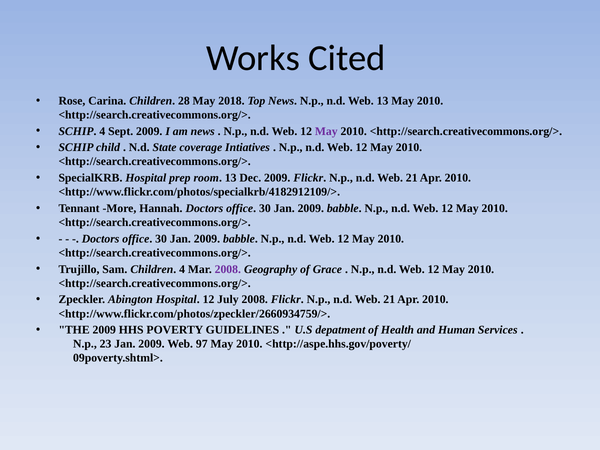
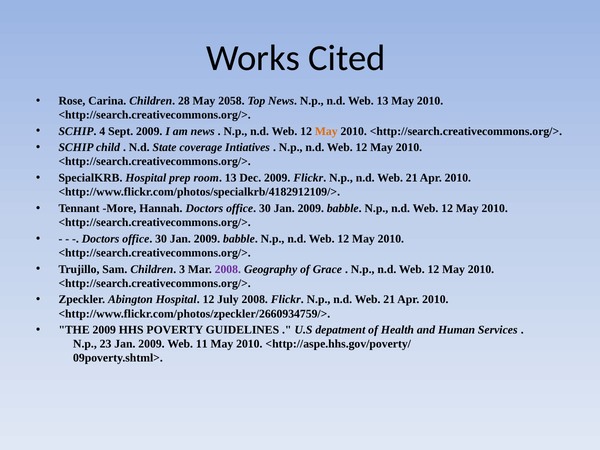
2018: 2018 -> 2058
May at (326, 131) colour: purple -> orange
Children 4: 4 -> 3
97: 97 -> 11
